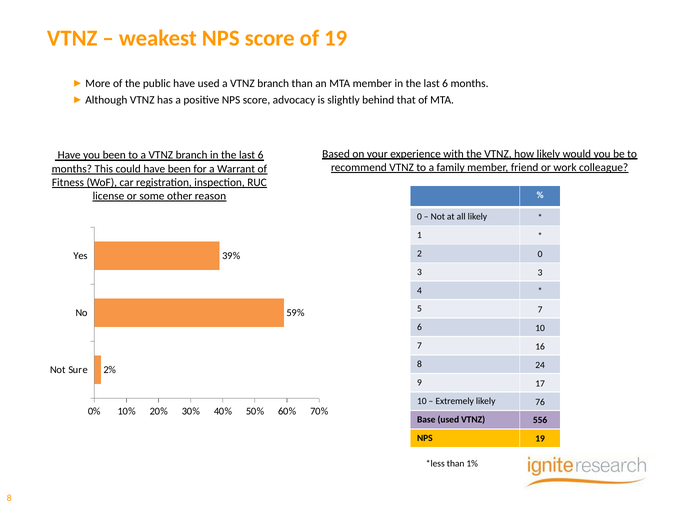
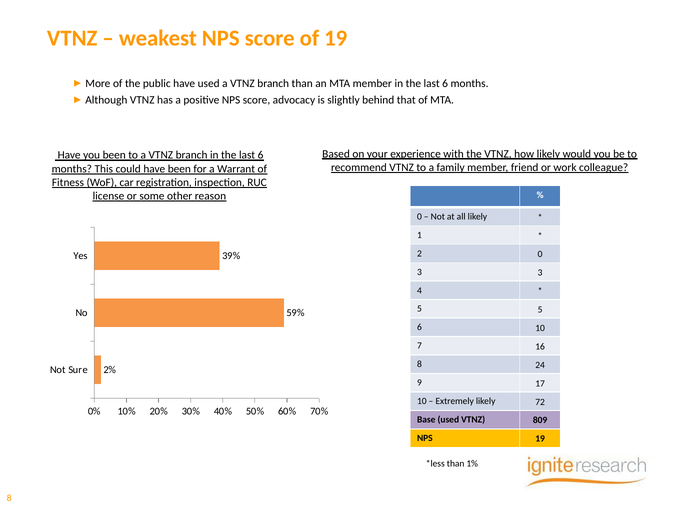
5 7: 7 -> 5
76: 76 -> 72
556: 556 -> 809
